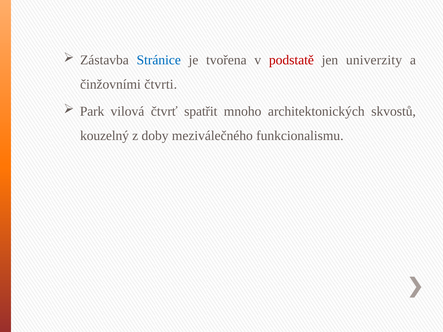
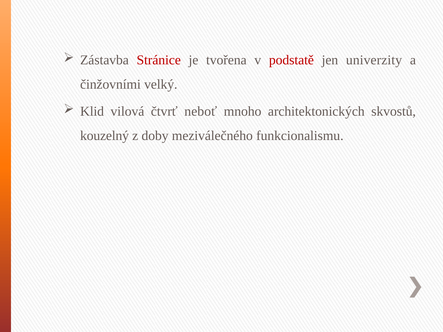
Stránice colour: blue -> red
čtvrti: čtvrti -> velký
Park: Park -> Klid
spatřit: spatřit -> neboť
